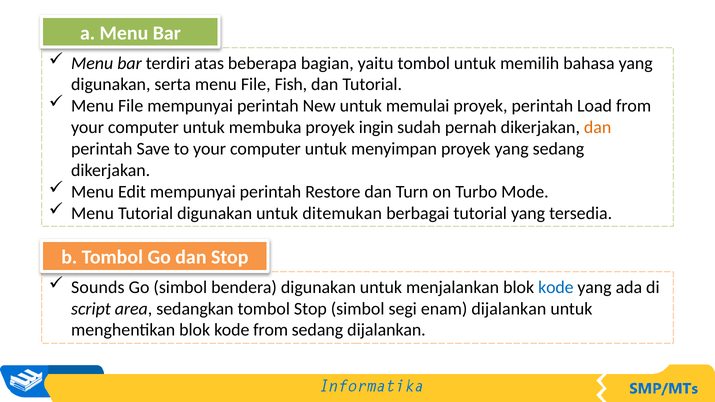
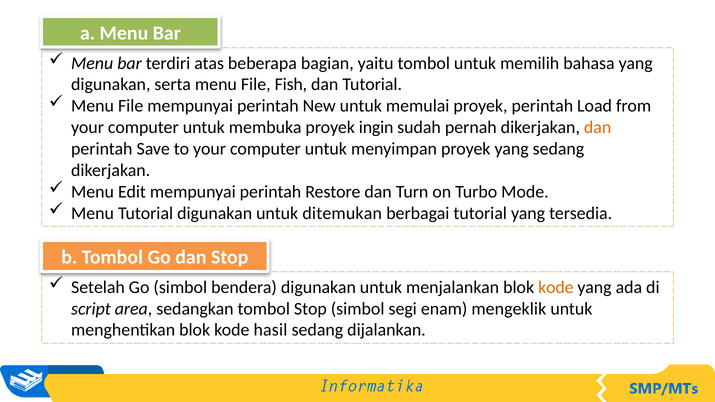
Sounds: Sounds -> Setelah
kode at (556, 287) colour: blue -> orange
enam dijalankan: dijalankan -> mengeklik
kode from: from -> hasil
